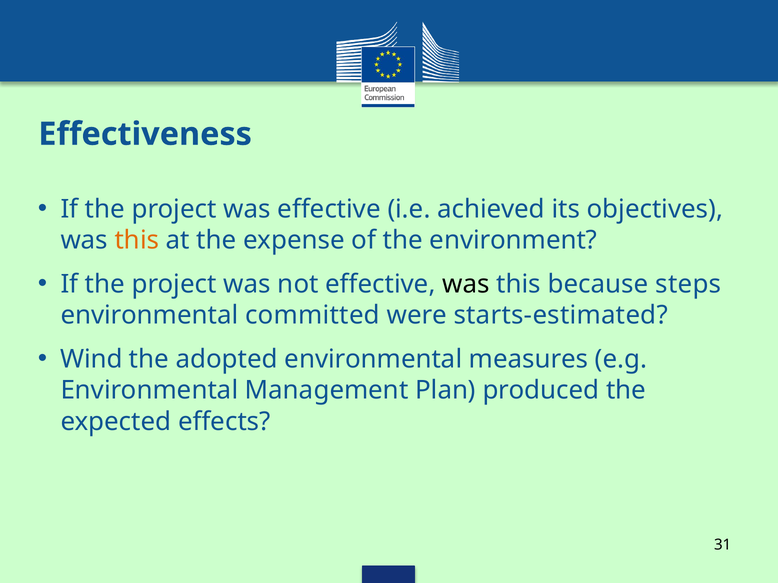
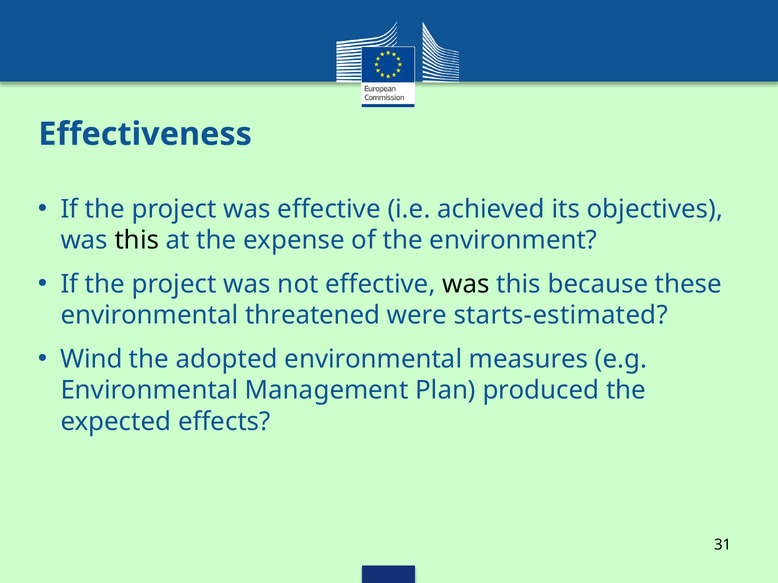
this at (137, 240) colour: orange -> black
steps: steps -> these
committed: committed -> threatened
